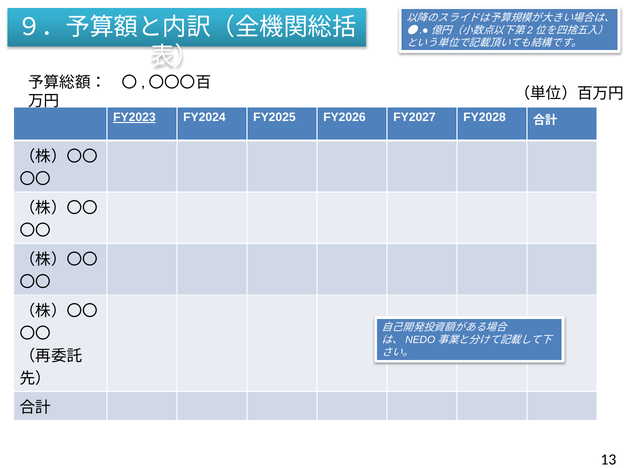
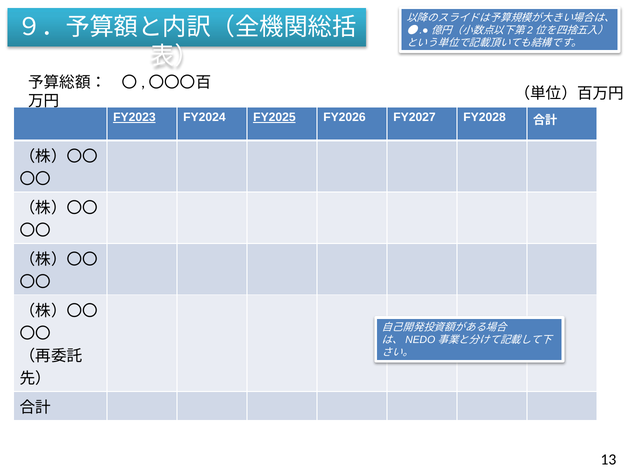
FY2025 underline: none -> present
